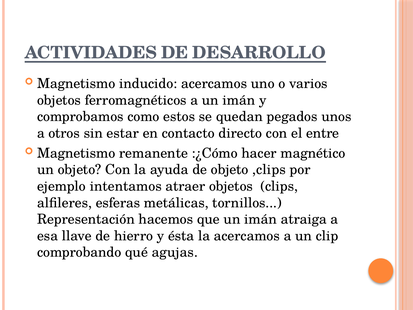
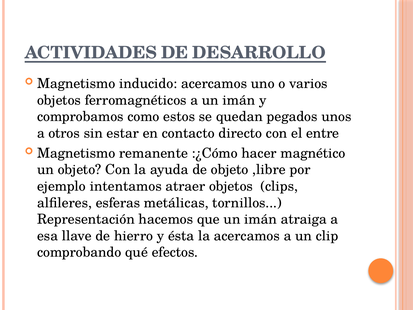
,clips: ,clips -> ,libre
agujas: agujas -> efectos
